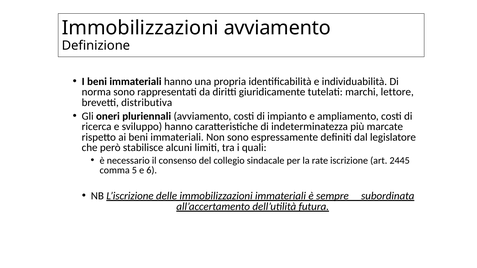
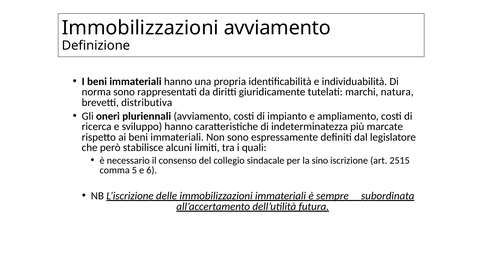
lettore: lettore -> natura
rate: rate -> sino
2445: 2445 -> 2515
